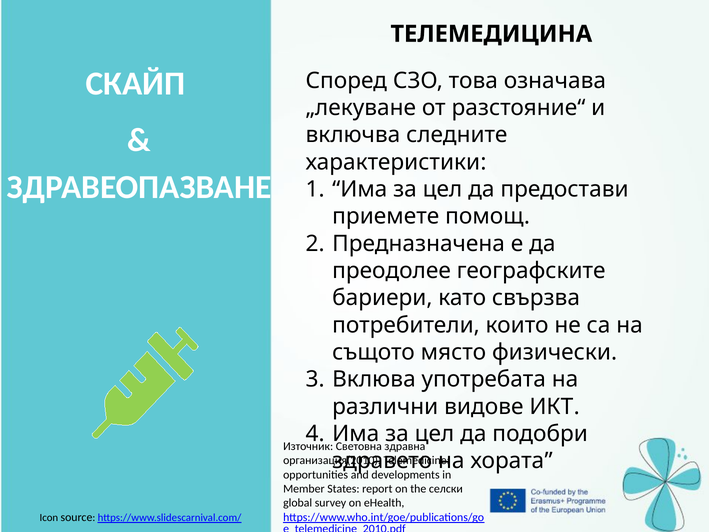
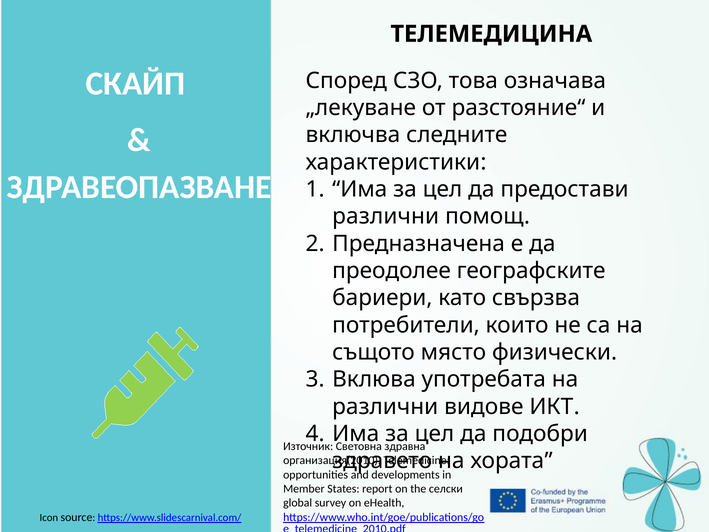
приемете at (386, 216): приемете -> различни
